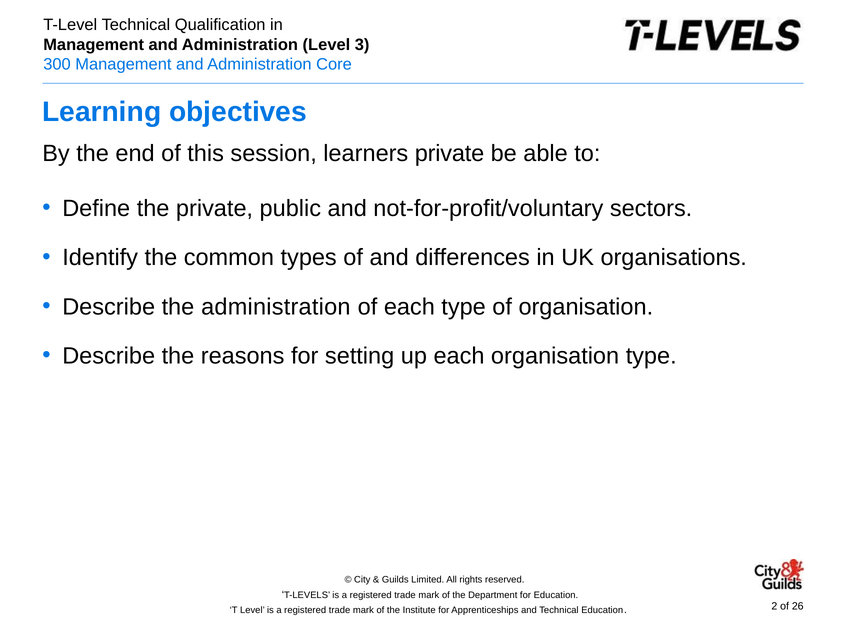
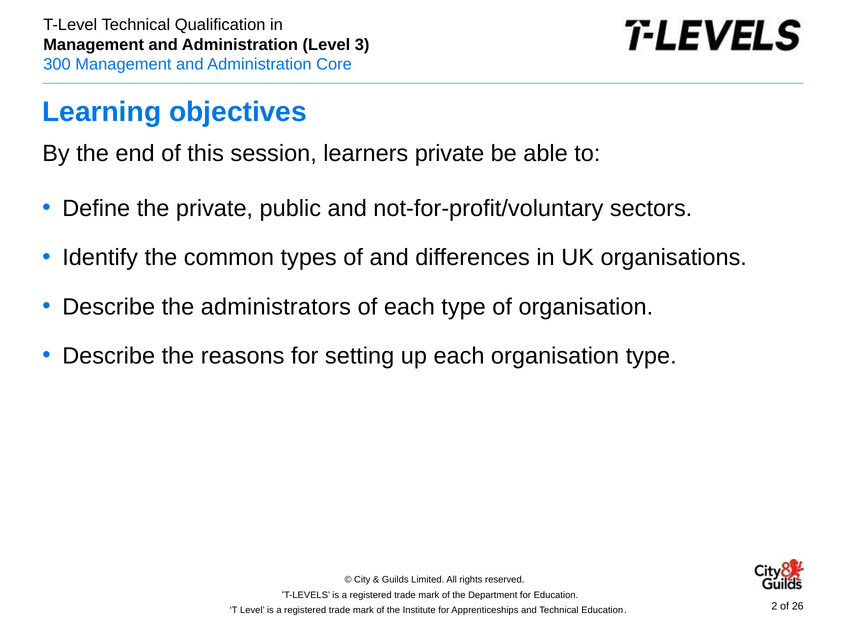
the administration: administration -> administrators
